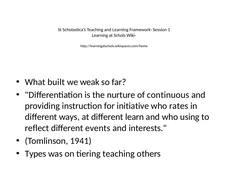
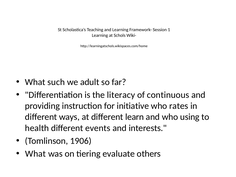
built: built -> such
weak: weak -> adult
nurture: nurture -> literacy
reflect: reflect -> health
1941: 1941 -> 1906
Types at (36, 154): Types -> What
tiering teaching: teaching -> evaluate
